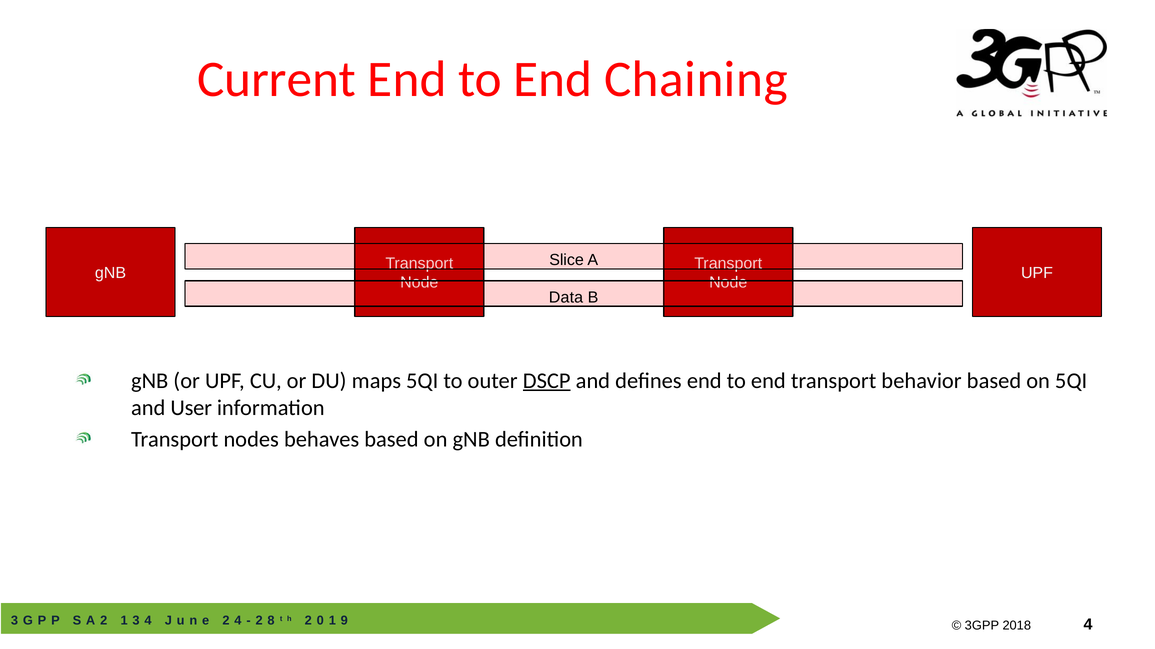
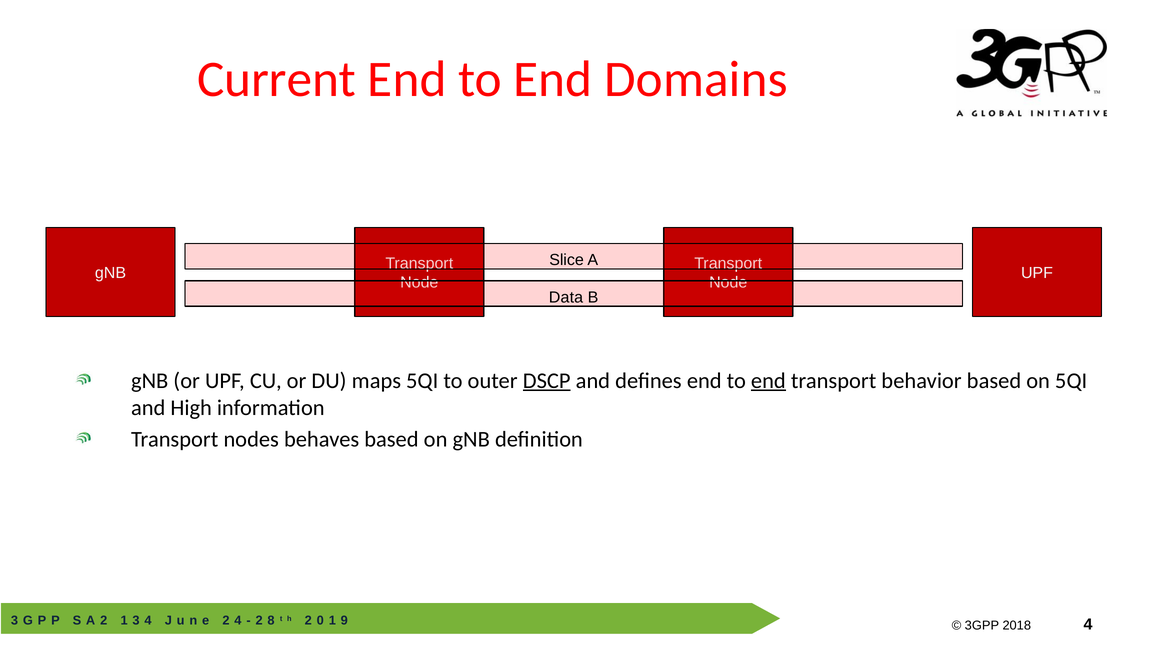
Chaining: Chaining -> Domains
end at (768, 381) underline: none -> present
User: User -> High
